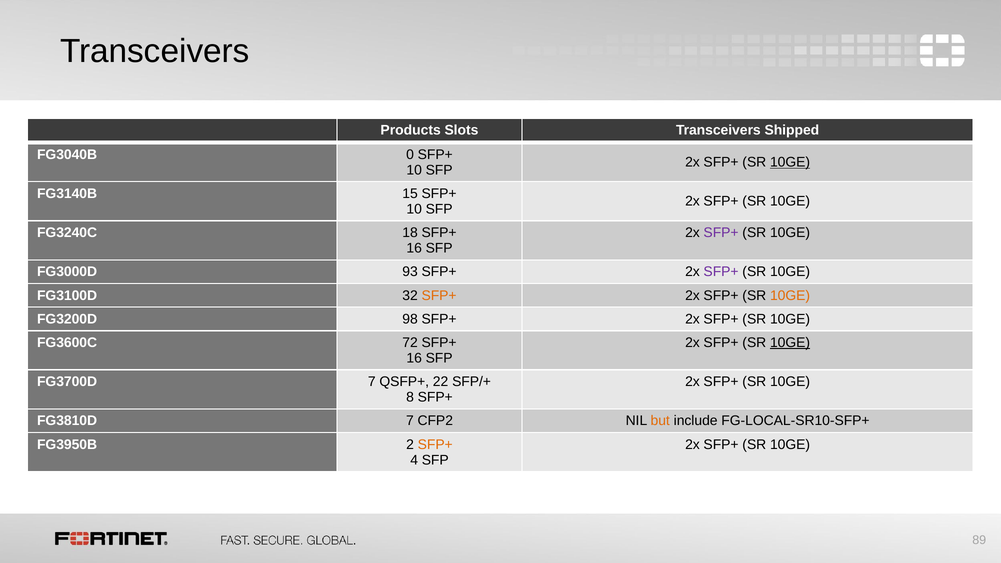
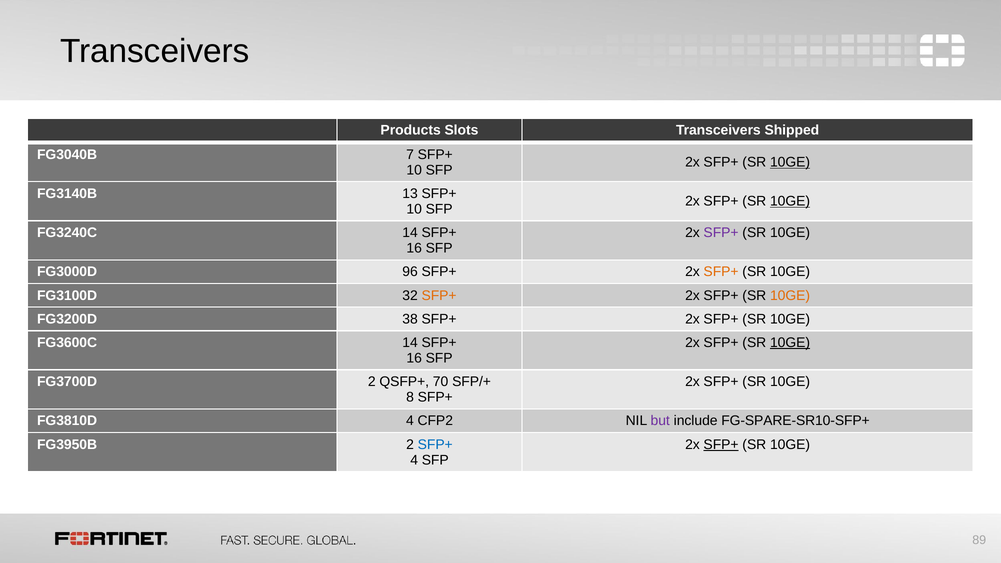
0: 0 -> 7
15: 15 -> 13
10GE at (790, 201) underline: none -> present
FG3240C 18: 18 -> 14
93: 93 -> 96
SFP+ at (721, 272) colour: purple -> orange
98: 98 -> 38
FG3600C 72: 72 -> 14
FG3700D 7: 7 -> 2
22: 22 -> 70
FG3810D 7: 7 -> 4
but colour: orange -> purple
FG-LOCAL-SR10-SFP+: FG-LOCAL-SR10-SFP+ -> FG-SPARE-SR10-SFP+
SFP+ at (435, 445) colour: orange -> blue
SFP+ at (721, 445) underline: none -> present
